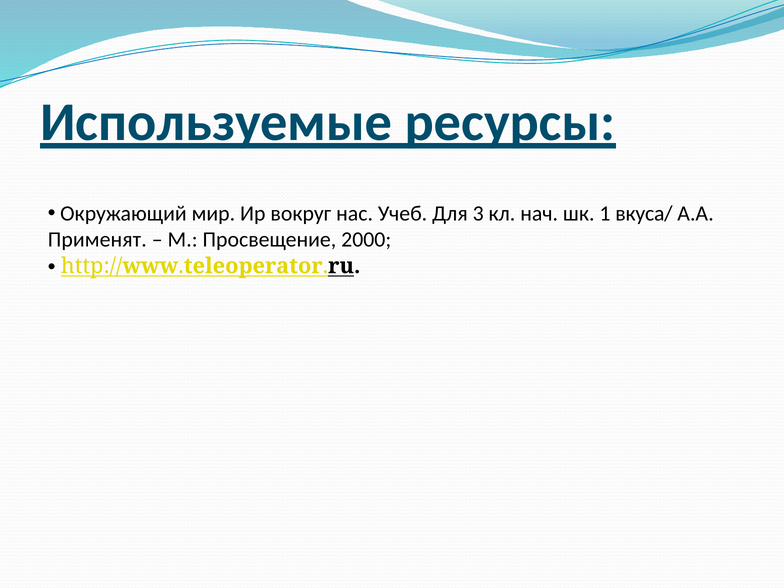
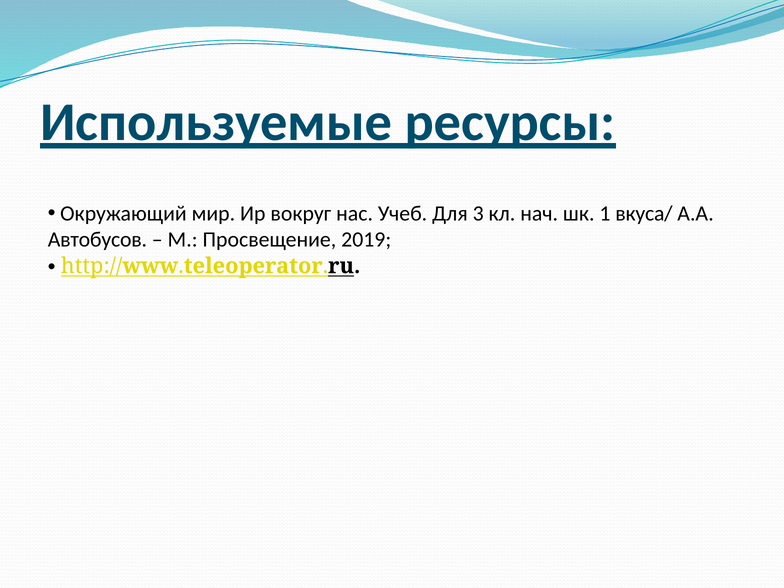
Применят: Применят -> Автобусов
2000: 2000 -> 2019
